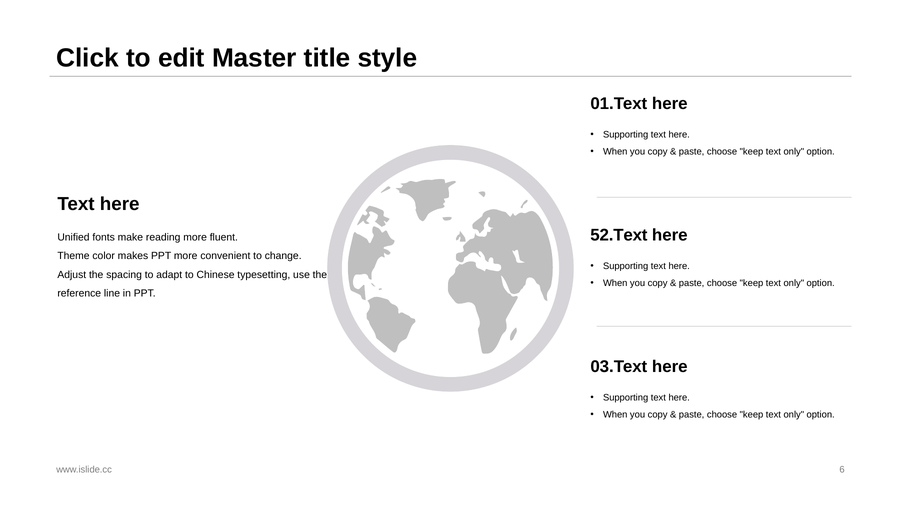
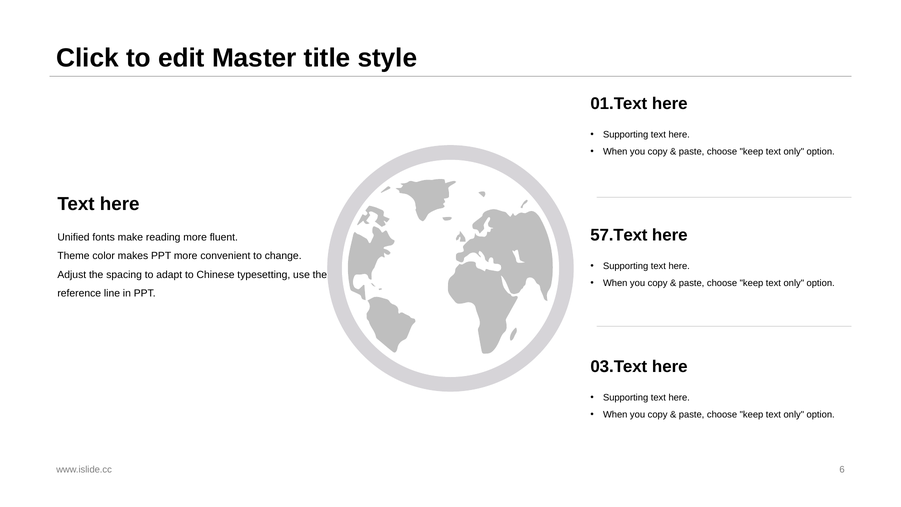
52.Text: 52.Text -> 57.Text
